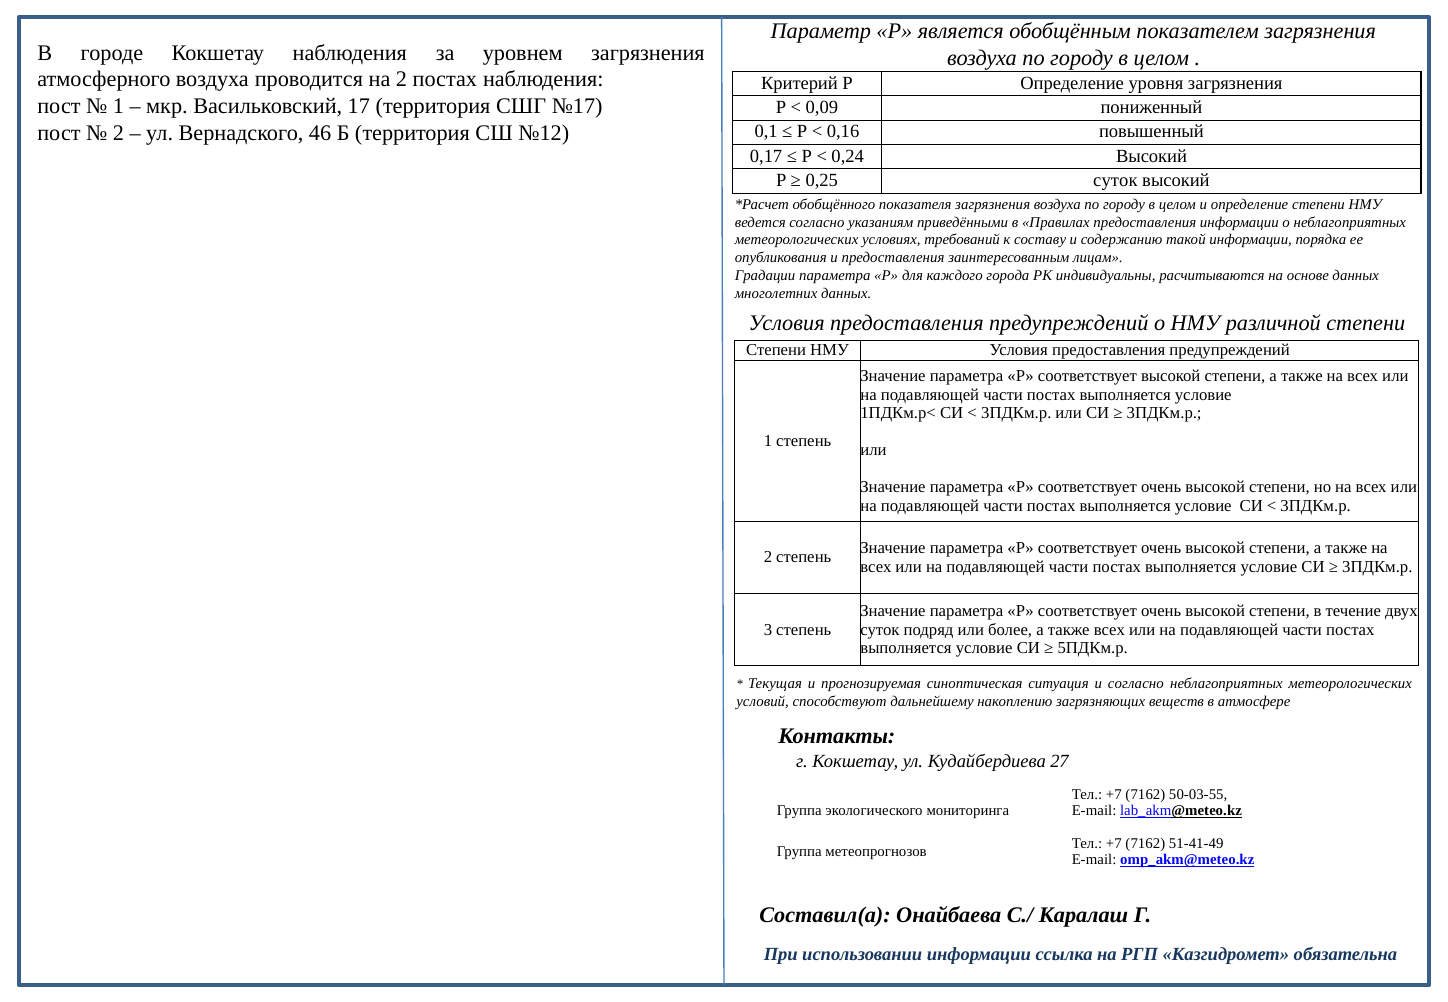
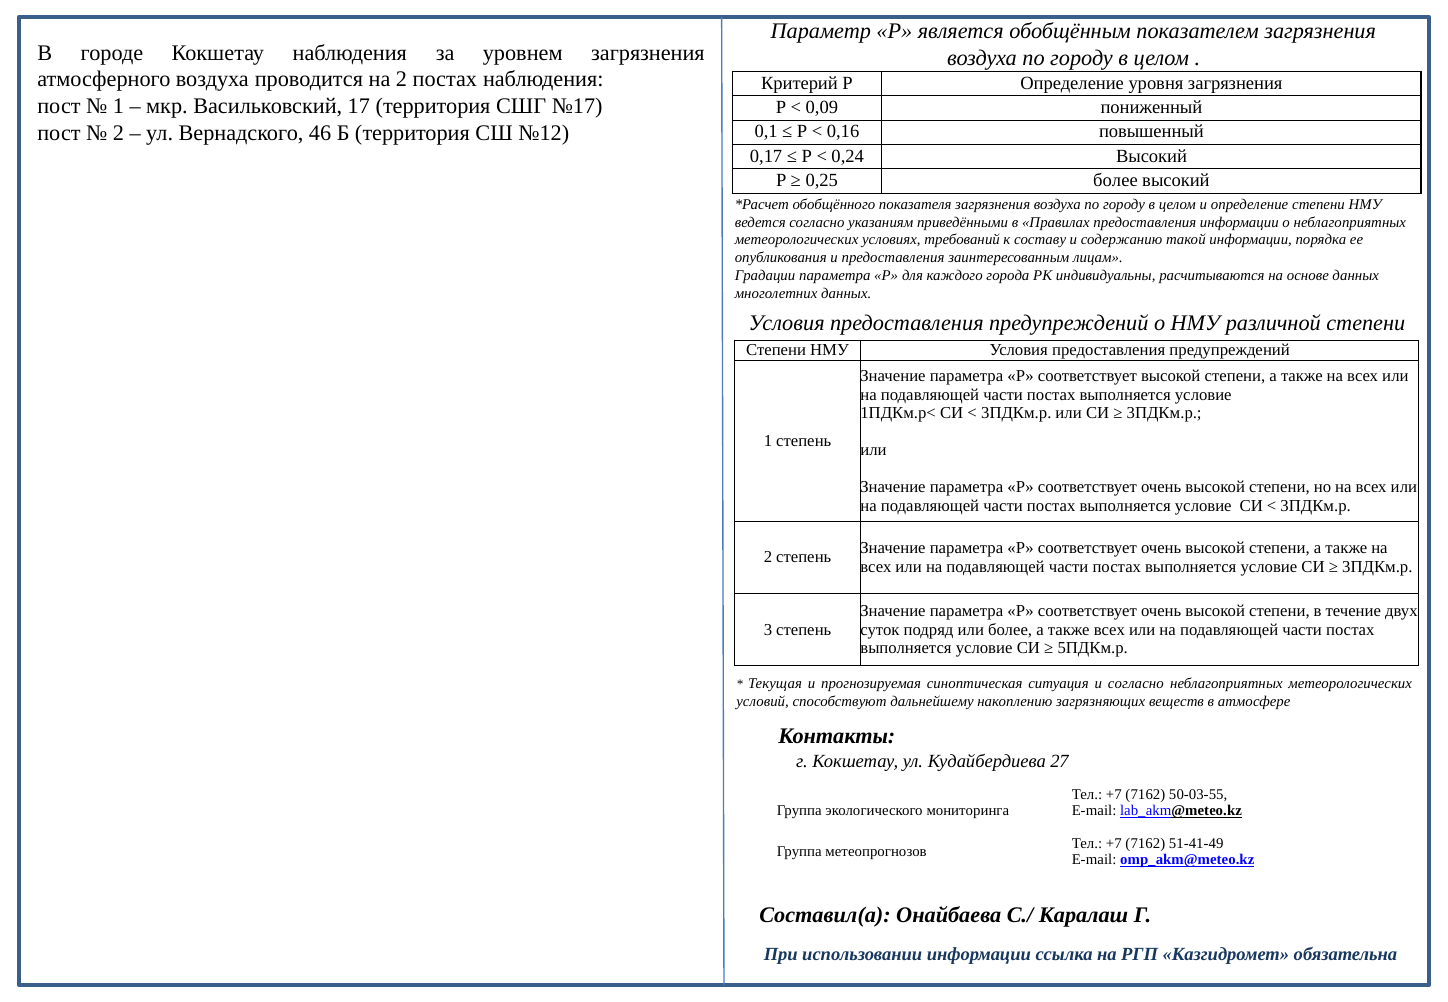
0,25 суток: суток -> более
